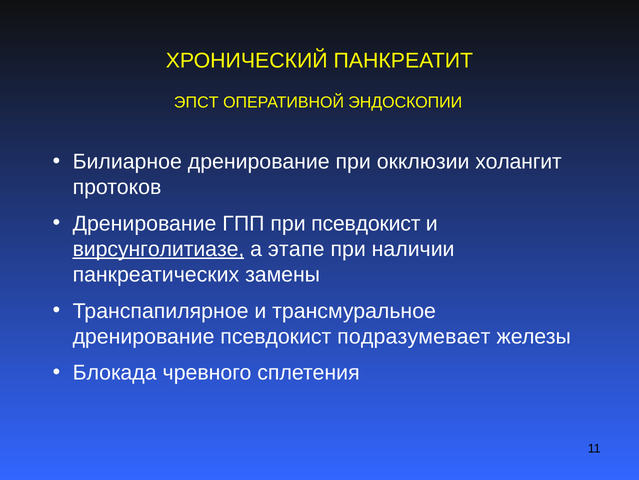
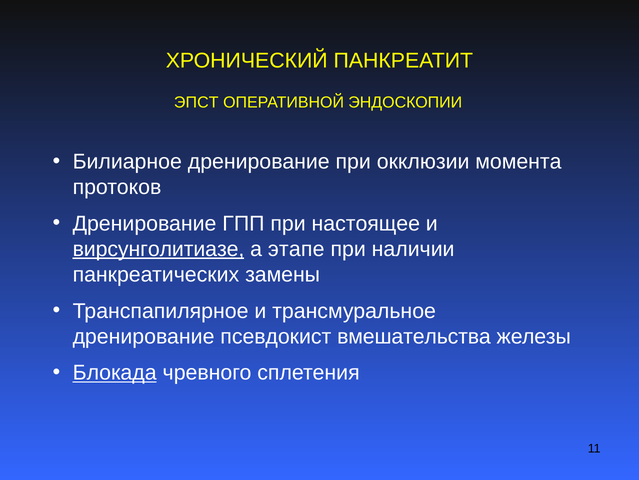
холангит: холангит -> момента
при псевдокист: псевдокист -> настоящее
подразумевает: подразумевает -> вмешательства
Блокада underline: none -> present
